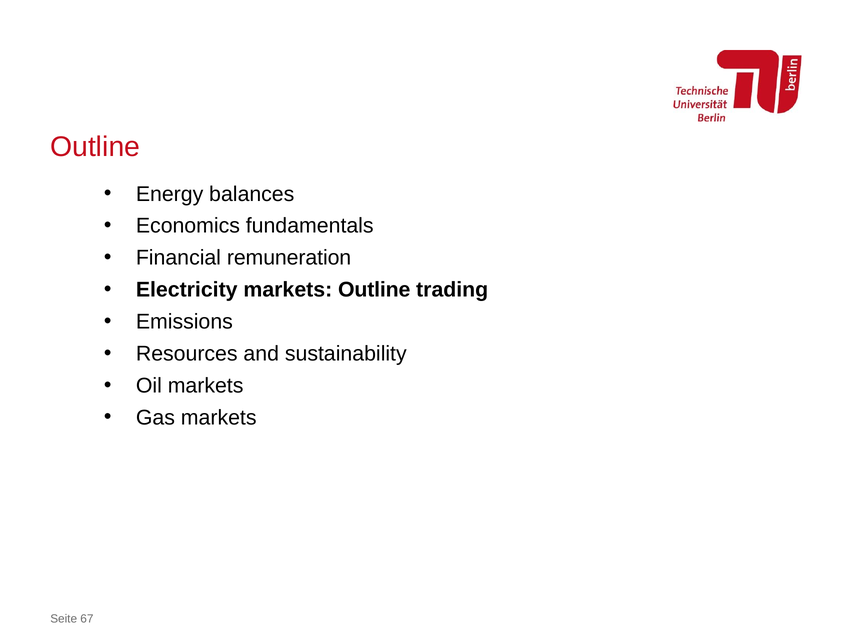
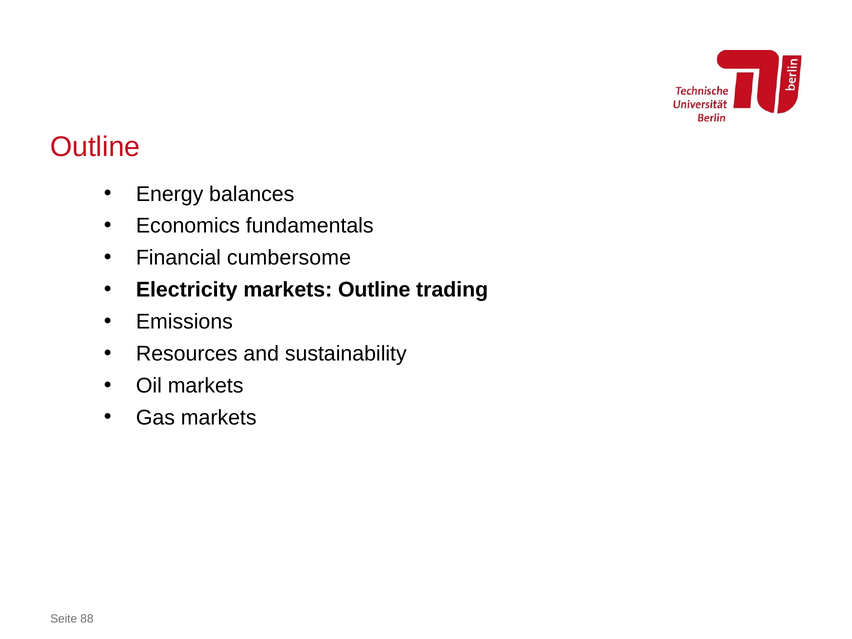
remuneration: remuneration -> cumbersome
67: 67 -> 88
